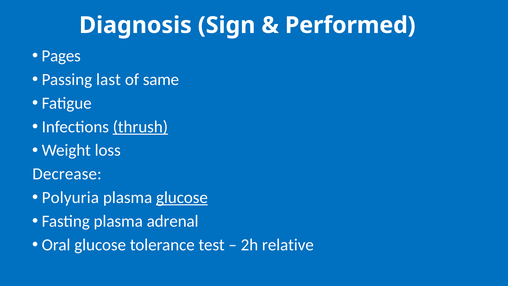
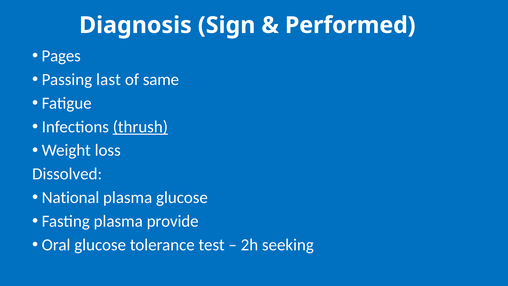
Decrease: Decrease -> Dissolved
Polyuria: Polyuria -> National
glucose at (182, 197) underline: present -> none
adrenal: adrenal -> provide
relative: relative -> seeking
